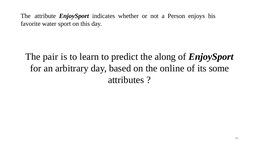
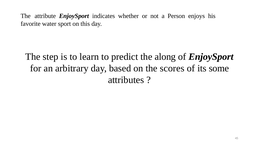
pair: pair -> step
online: online -> scores
